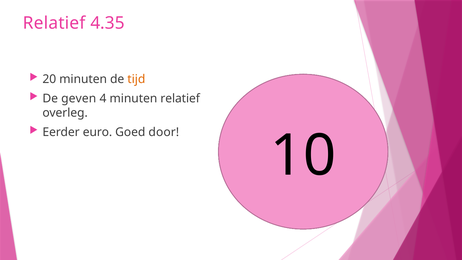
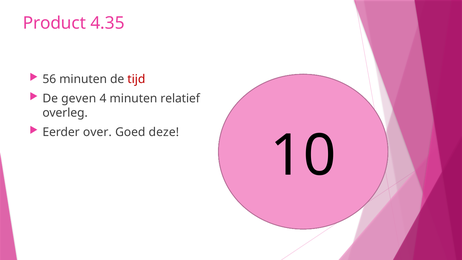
Relatief at (54, 23): Relatief -> Product
20: 20 -> 56
tijd colour: orange -> red
euro: euro -> over
door: door -> deze
